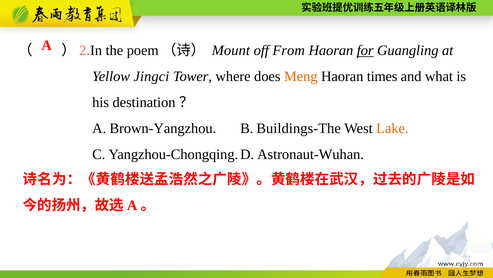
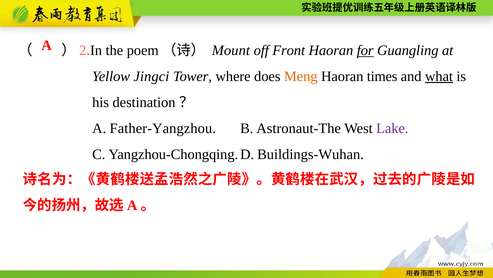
From: From -> Front
what underline: none -> present
Brown-Yangzhou: Brown-Yangzhou -> Father-Yangzhou
Buildings-The: Buildings-The -> Astronaut-The
Lake colour: orange -> purple
Astronaut-Wuhan: Astronaut-Wuhan -> Buildings-Wuhan
